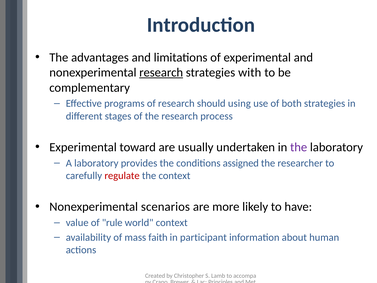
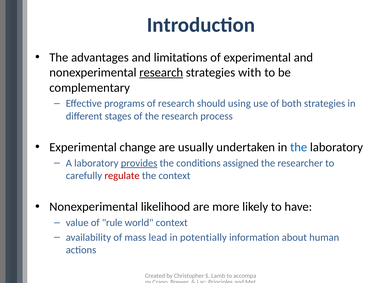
toward: toward -> change
the at (299, 147) colour: purple -> blue
provides underline: none -> present
scenarios: scenarios -> likelihood
faith: faith -> lead
participant: participant -> potentially
